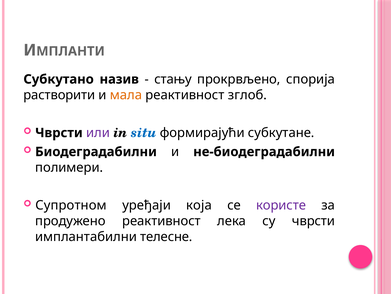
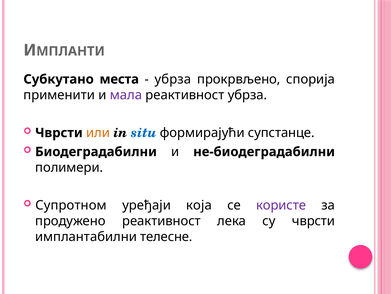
назив: назив -> места
стању at (173, 79): стању -> убрза
растворити: растворити -> применити
мала colour: orange -> purple
реактивност зглоб: зглоб -> убрза
или colour: purple -> orange
субкутане: субкутане -> супстанце
